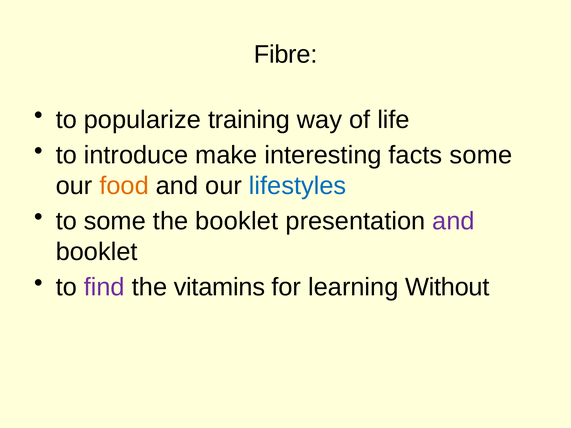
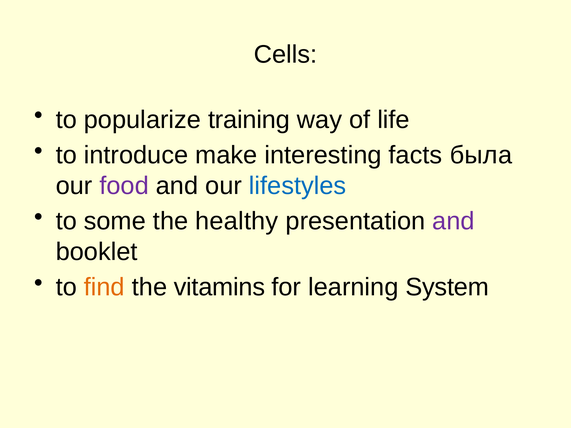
Fibre: Fibre -> Cells
facts some: some -> была
food colour: orange -> purple
the booklet: booklet -> healthy
find colour: purple -> orange
Without: Without -> System
